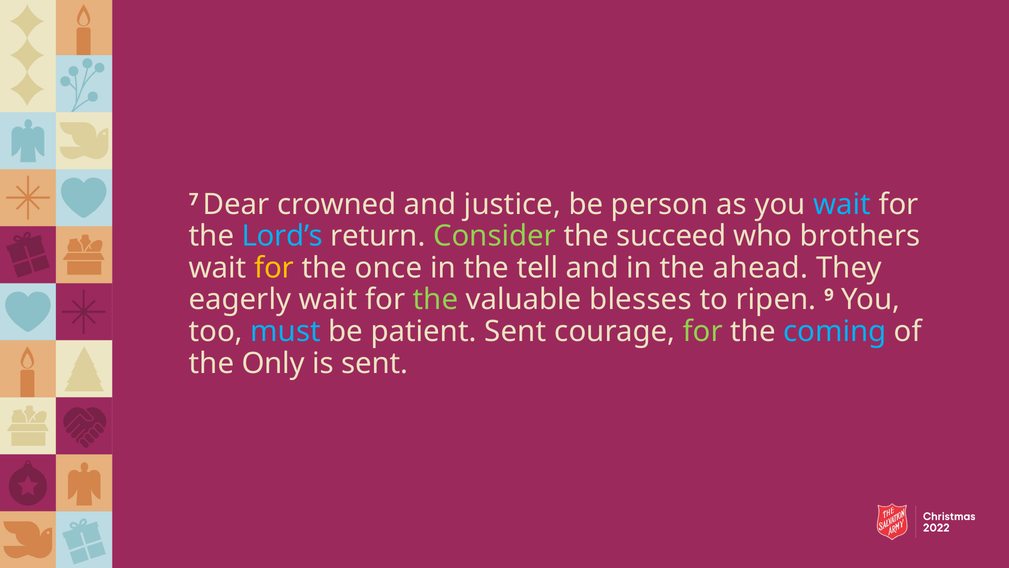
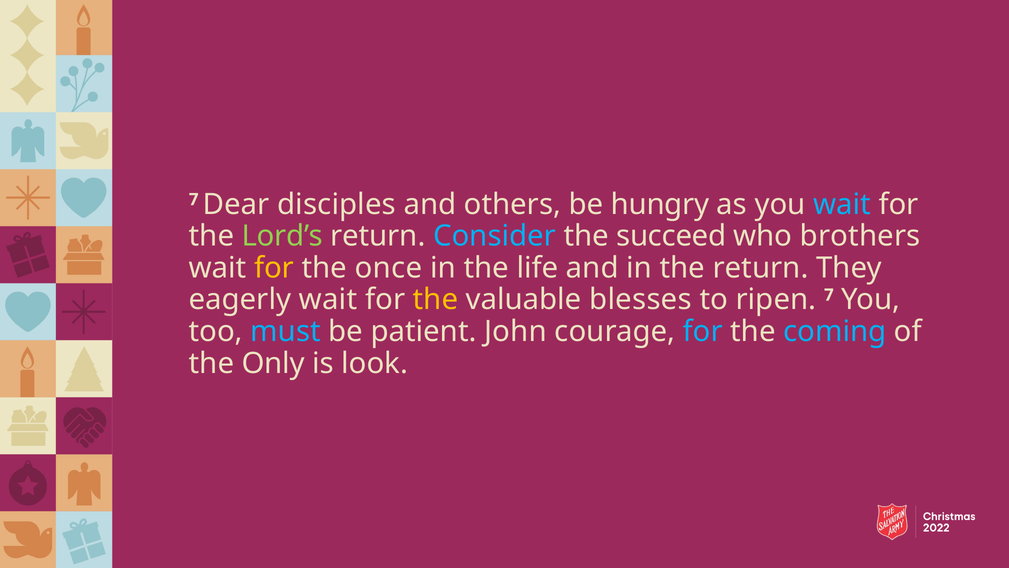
crowned: crowned -> disciples
justice: justice -> others
person: person -> hungry
Lord’s colour: light blue -> light green
Consider colour: light green -> light blue
tell: tell -> life
the ahead: ahead -> return
the at (436, 300) colour: light green -> yellow
ripen 9: 9 -> 7
patient Sent: Sent -> John
for at (703, 331) colour: light green -> light blue
is sent: sent -> look
